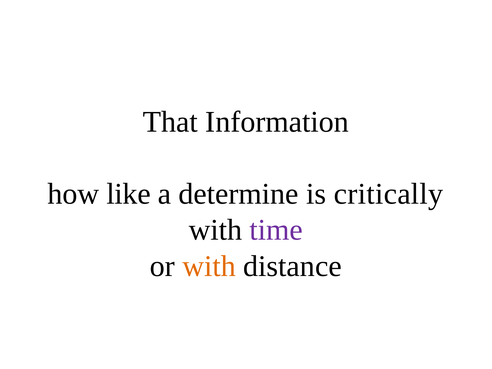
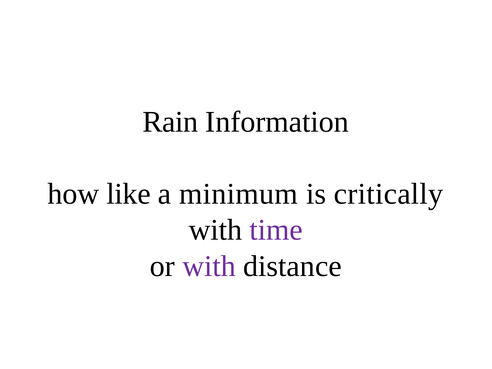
That: That -> Rain
determine: determine -> minimum
with at (209, 266) colour: orange -> purple
